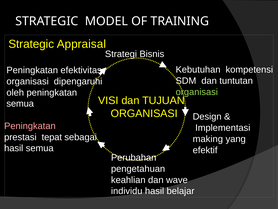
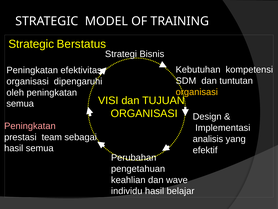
Appraisal: Appraisal -> Berstatus
organisasi at (197, 92) colour: light green -> yellow
tepat: tepat -> team
making: making -> analisis
